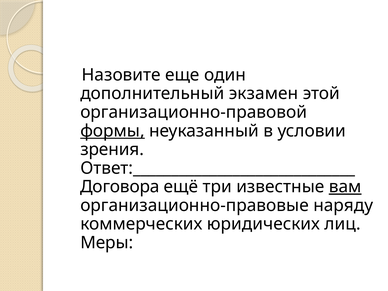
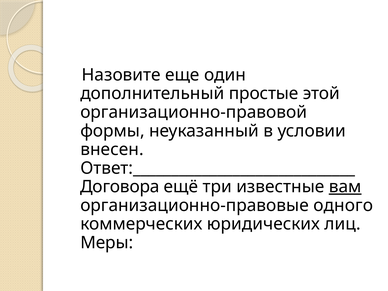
экзамен: экзамен -> простые
формы underline: present -> none
зрения: зрения -> внесен
наряду: наряду -> одного
